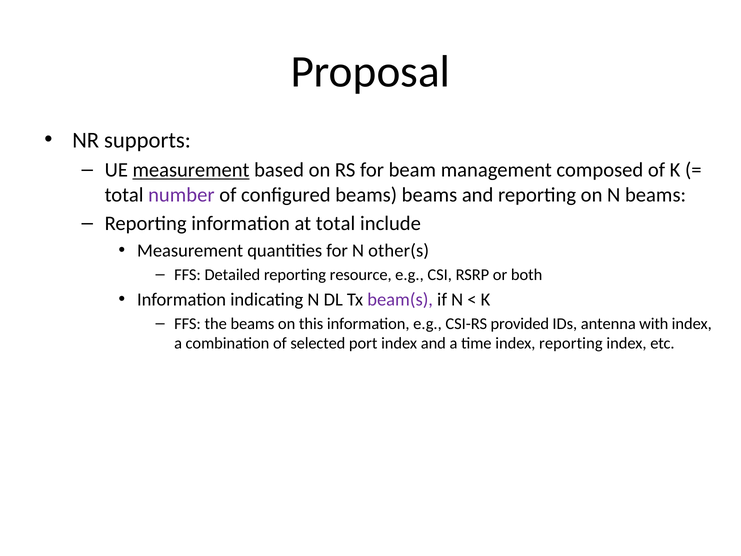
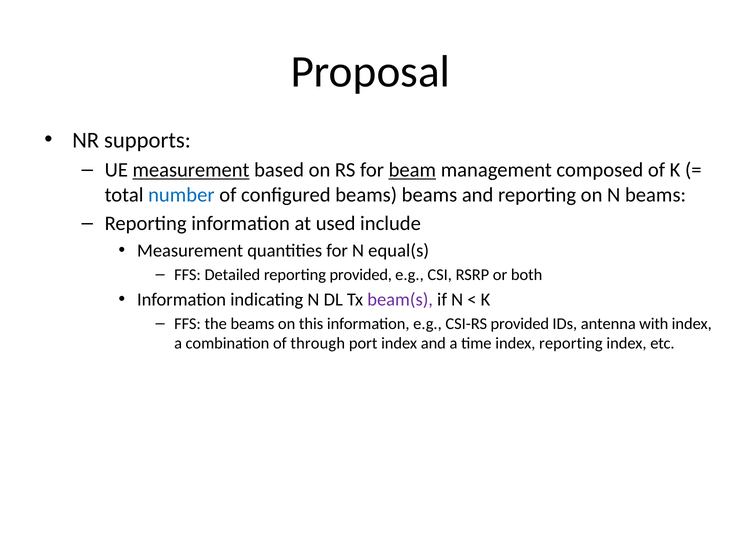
beam underline: none -> present
number colour: purple -> blue
at total: total -> used
other(s: other(s -> equal(s
reporting resource: resource -> provided
selected: selected -> through
